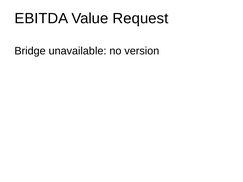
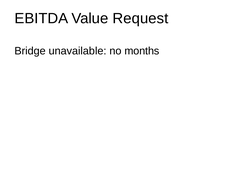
version: version -> months
